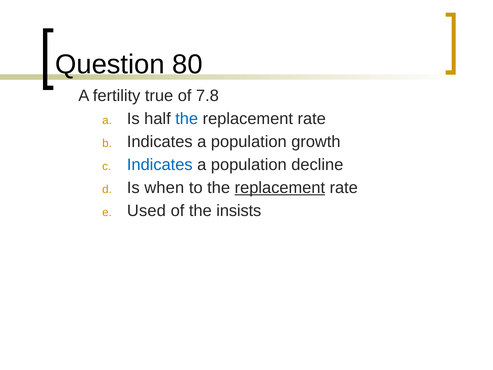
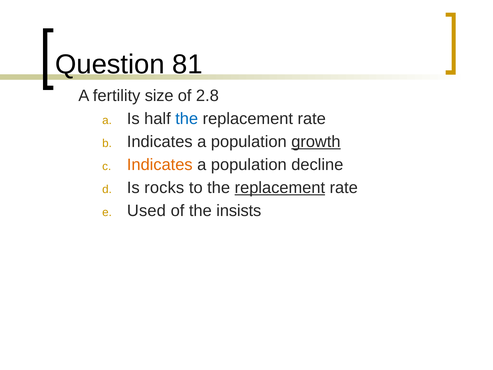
80: 80 -> 81
true: true -> size
7.8: 7.8 -> 2.8
growth underline: none -> present
Indicates at (160, 165) colour: blue -> orange
when: when -> rocks
